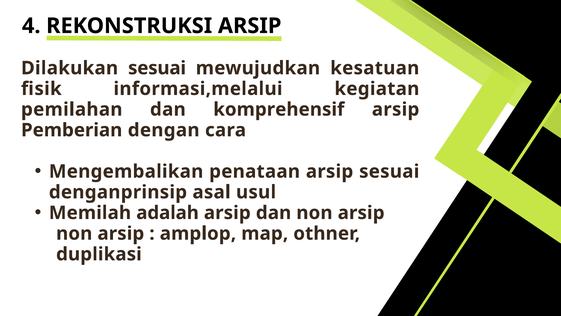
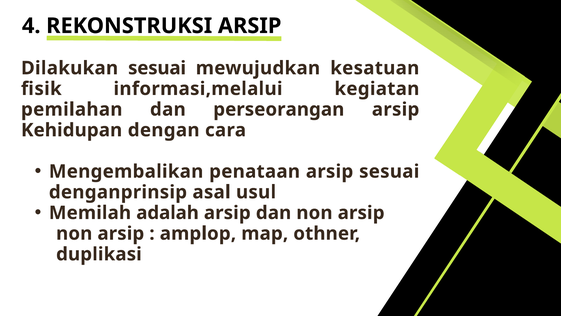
komprehensif: komprehensif -> perseorangan
Pemberian: Pemberian -> Kehidupan
